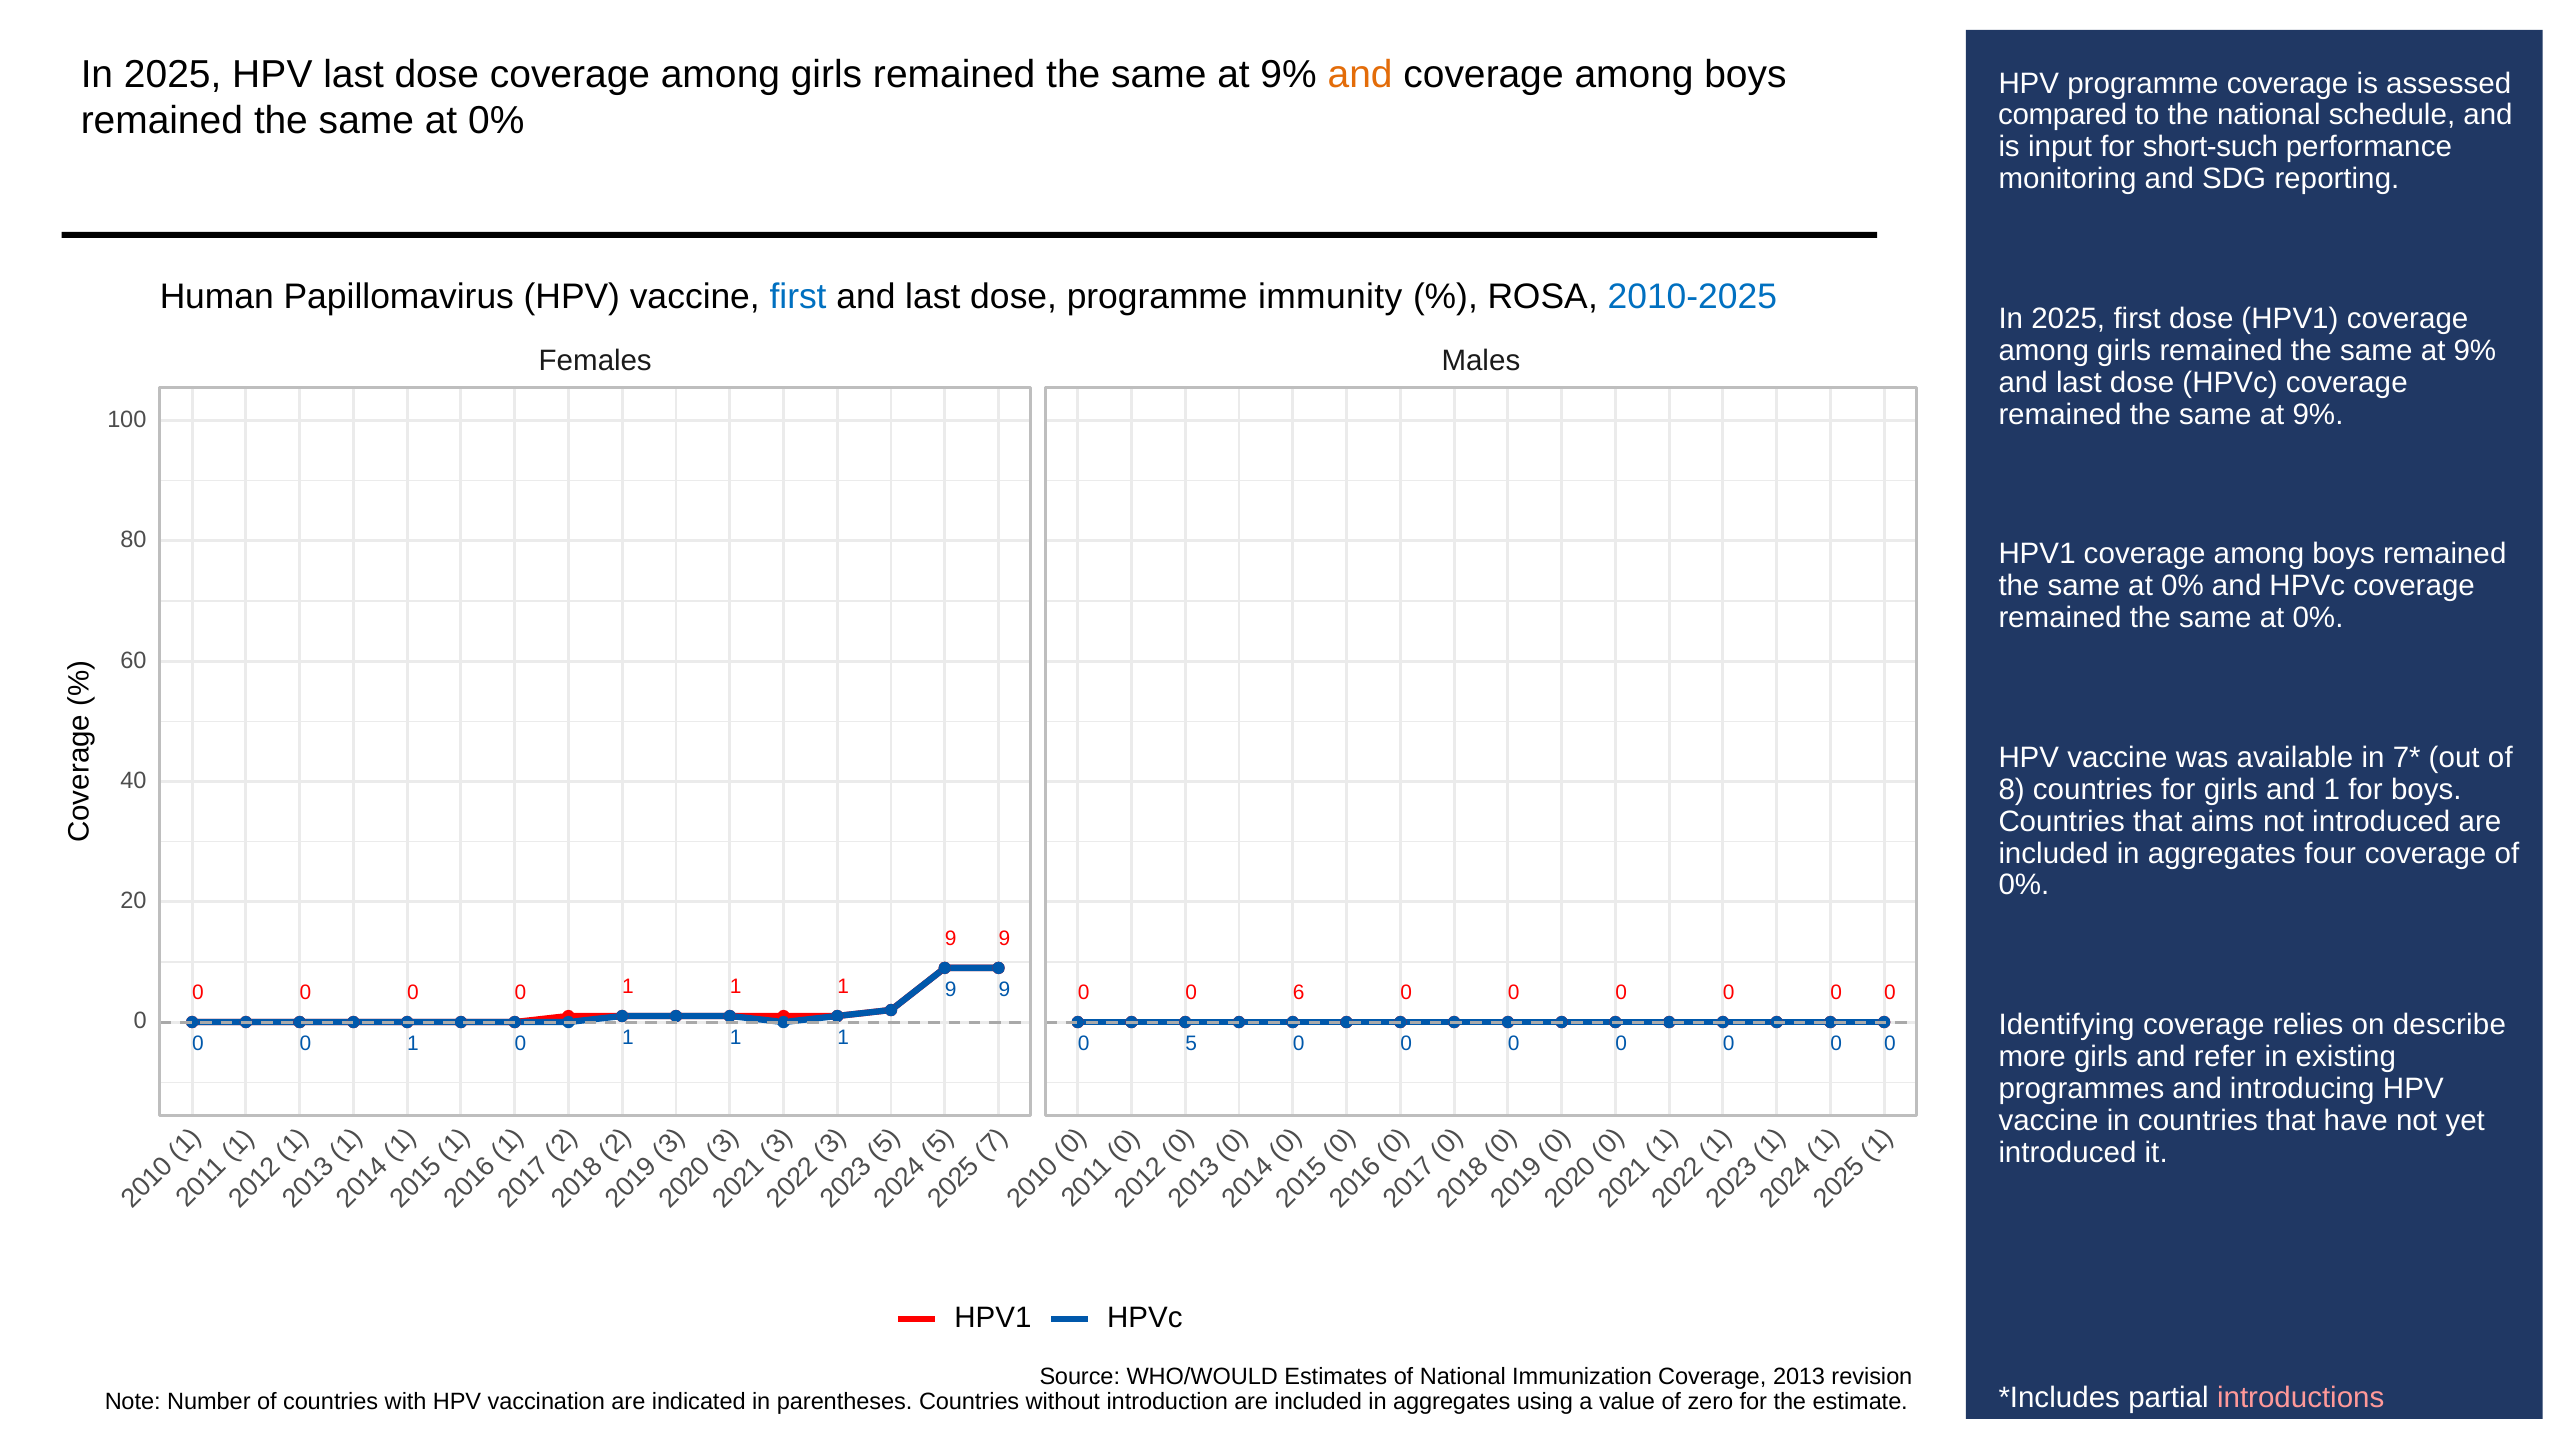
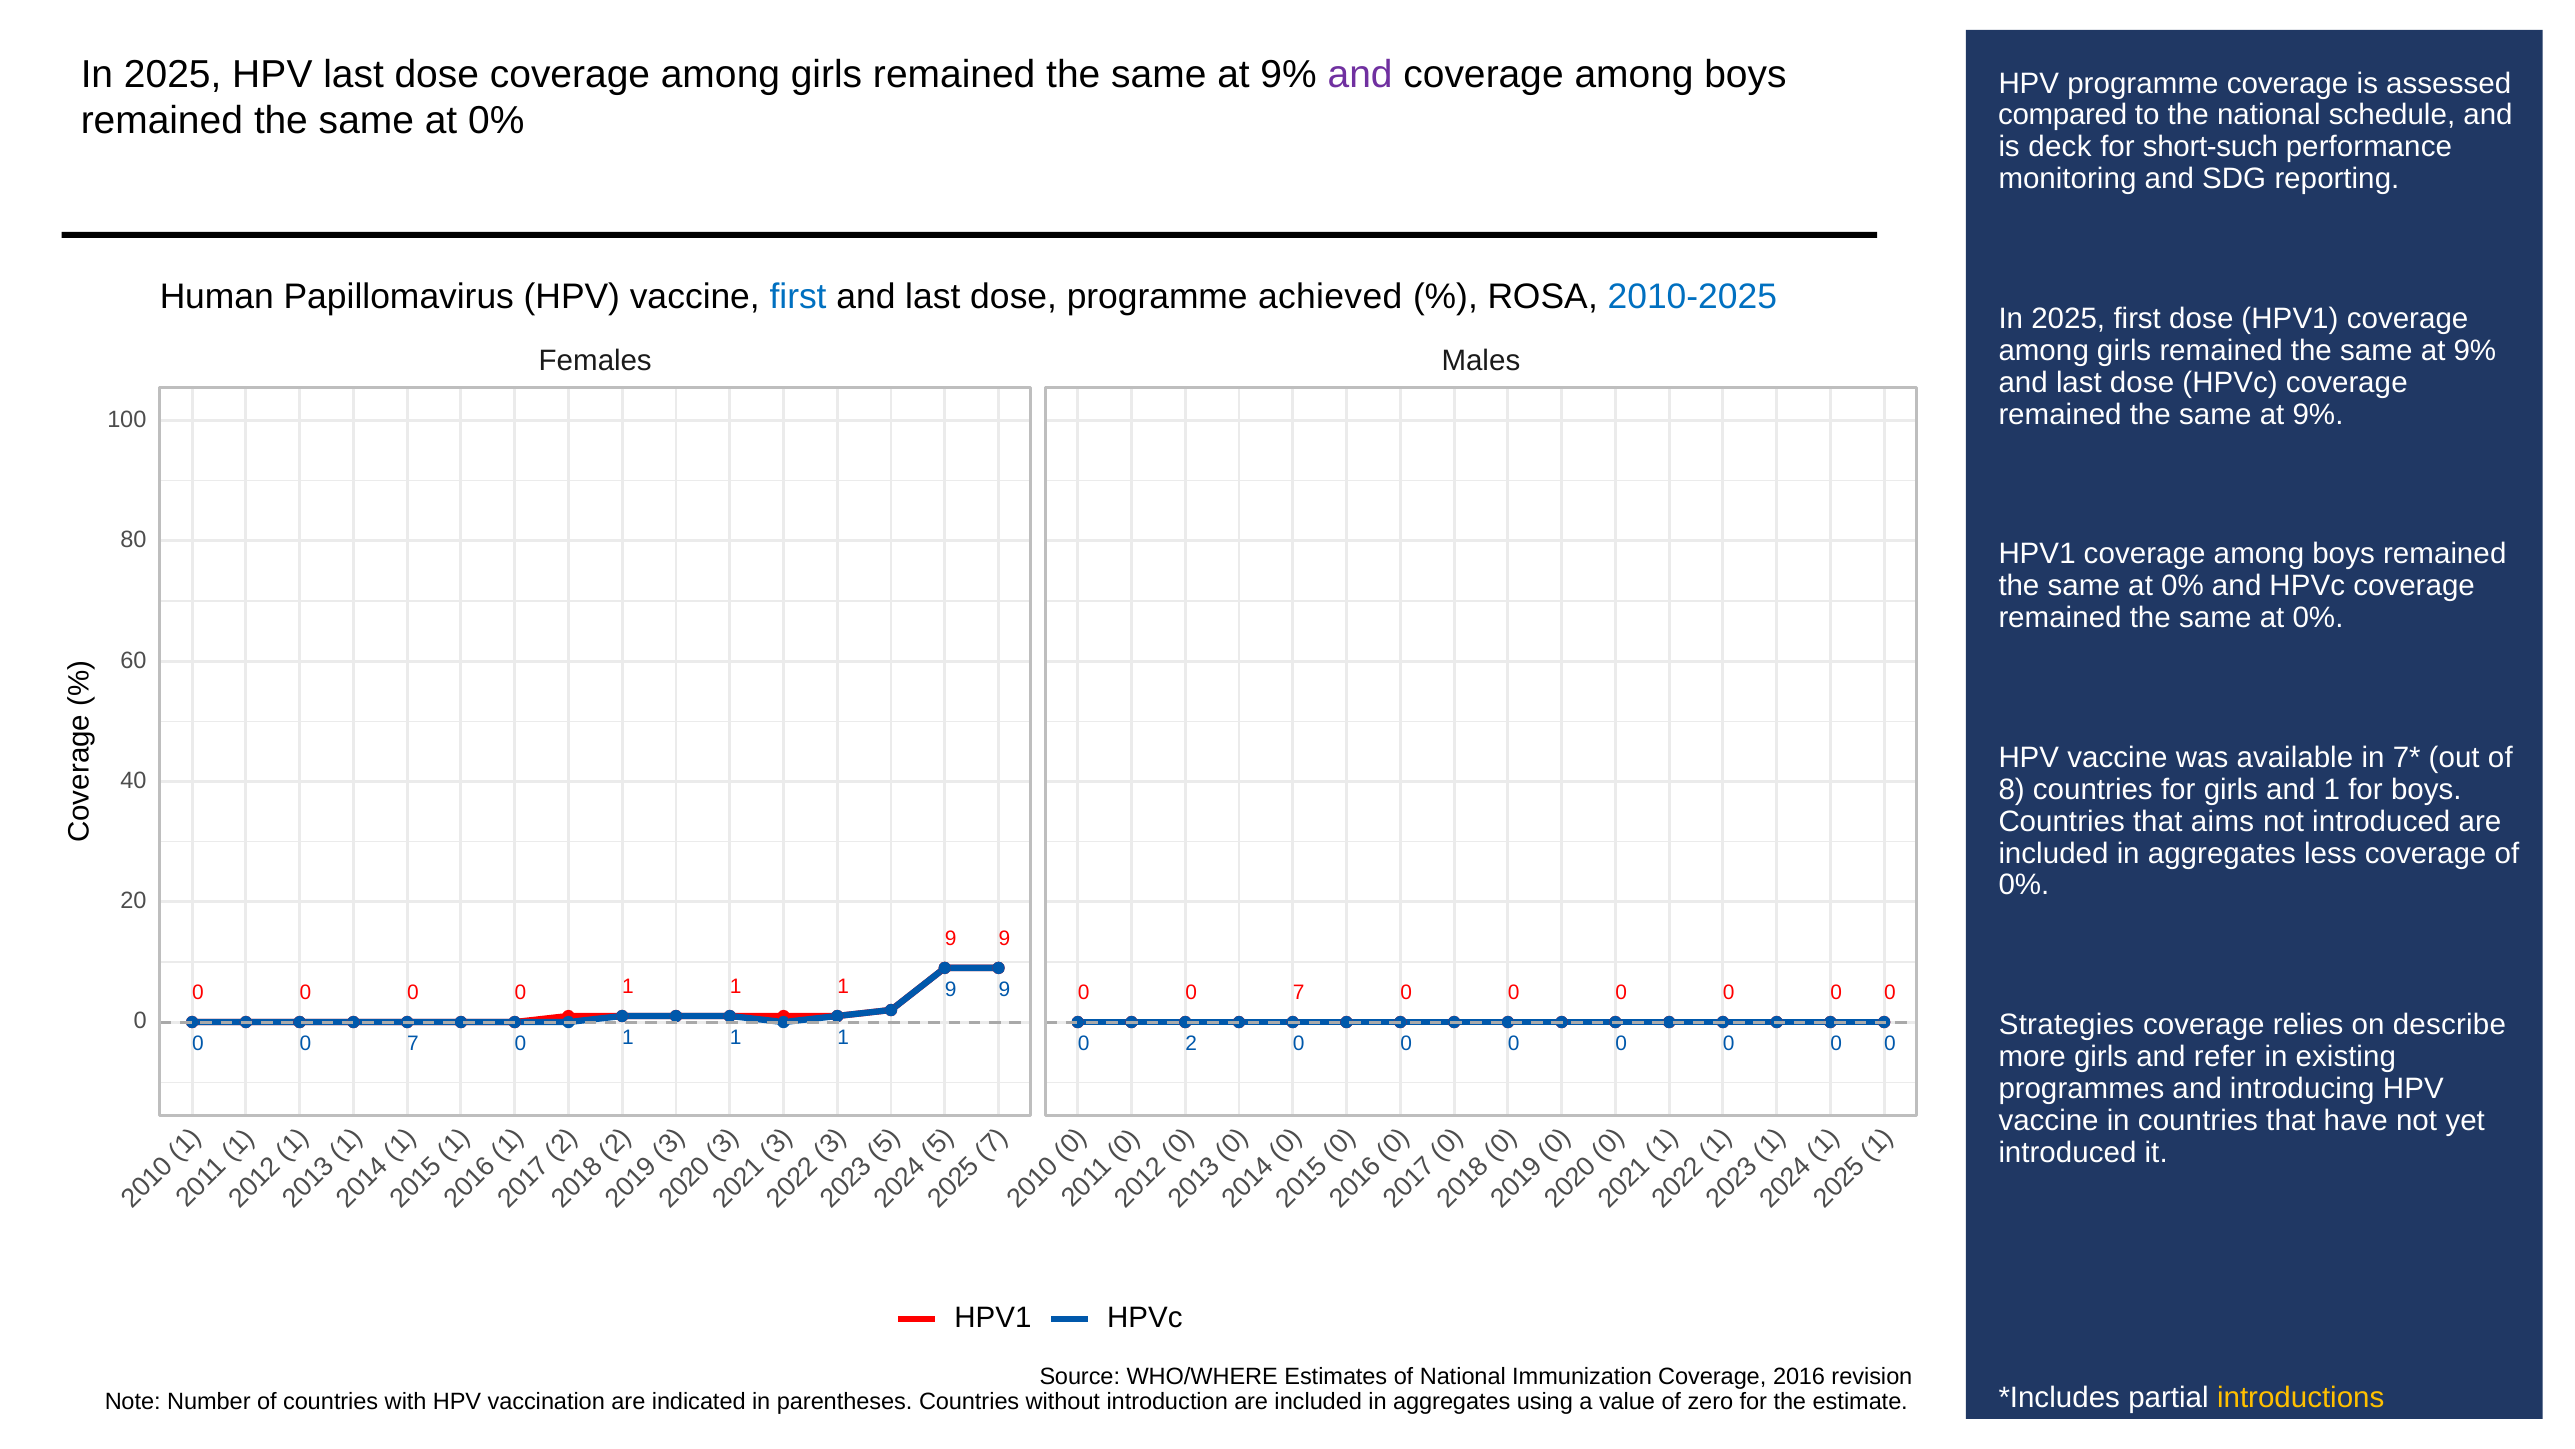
and at (1360, 74) colour: orange -> purple
input: input -> deck
immunity: immunity -> achieved
four: four -> less
6 at (1299, 992): 6 -> 7
Identifying: Identifying -> Strategies
1 at (413, 1043): 1 -> 7
5 at (1191, 1043): 5 -> 2
WHO/WOULD: WHO/WOULD -> WHO/WHERE
2013: 2013 -> 2016
introductions colour: pink -> yellow
